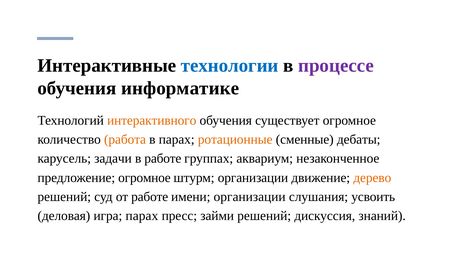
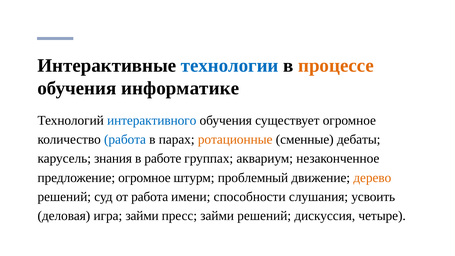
процессе colour: purple -> orange
интерактивного colour: orange -> blue
работа at (125, 139) colour: orange -> blue
задачи: задачи -> знания
штурм организации: организации -> проблемный
от работе: работе -> работа
имени организации: организации -> способности
игра парах: парах -> займи
знаний: знаний -> четыре
